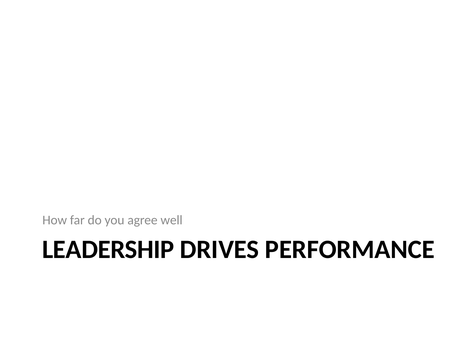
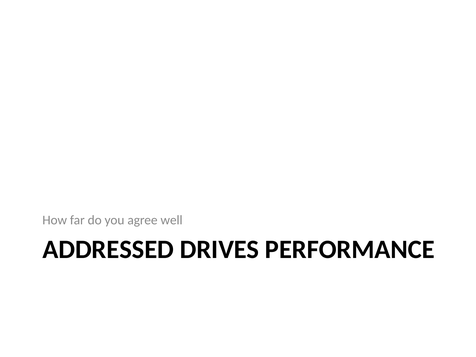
LEADERSHIP: LEADERSHIP -> ADDRESSED
